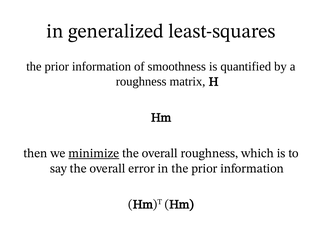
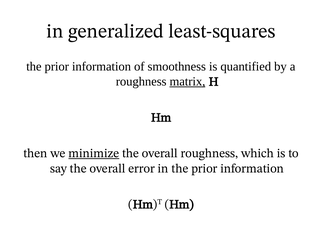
matrix underline: none -> present
